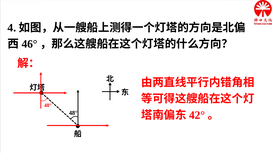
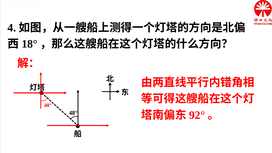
46°: 46° -> 18°
42°: 42° -> 92°
